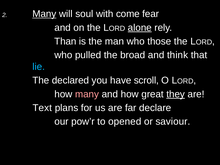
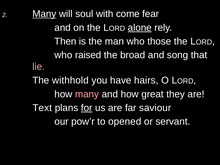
Than: Than -> Then
pulled: pulled -> raised
think: think -> song
lie colour: light blue -> pink
declared: declared -> withhold
scroll: scroll -> hairs
they underline: present -> none
for underline: none -> present
declare: declare -> saviour
saviour: saviour -> servant
